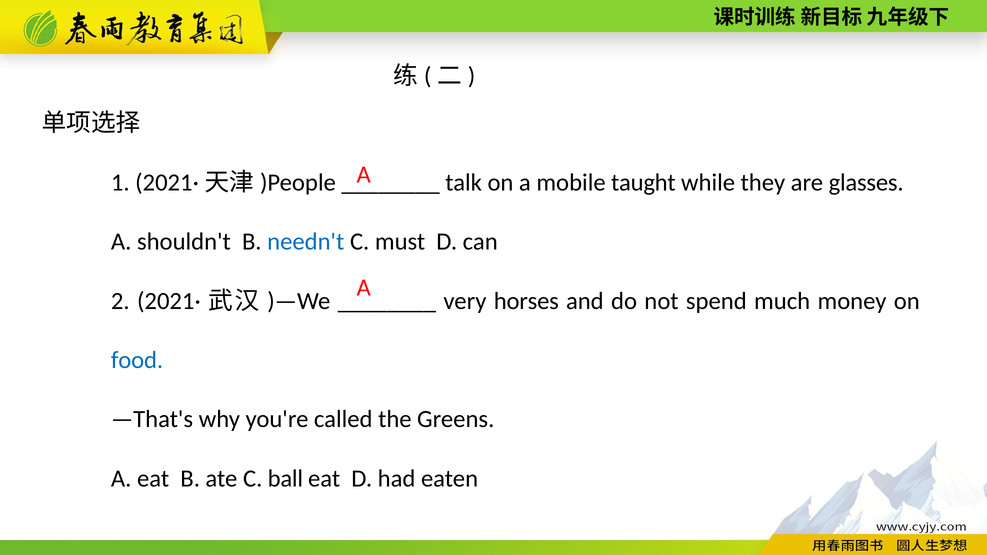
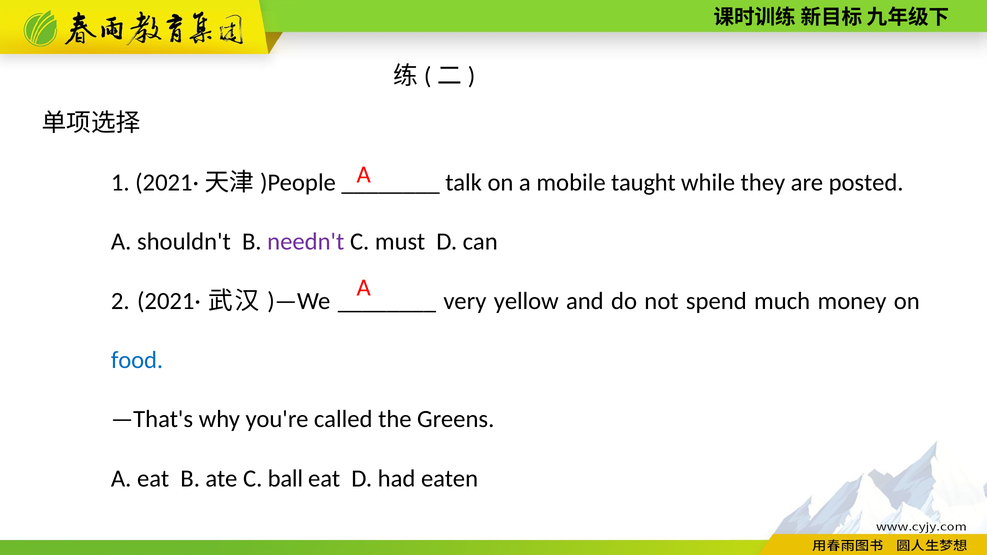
glasses: glasses -> posted
needn't colour: blue -> purple
horses: horses -> yellow
